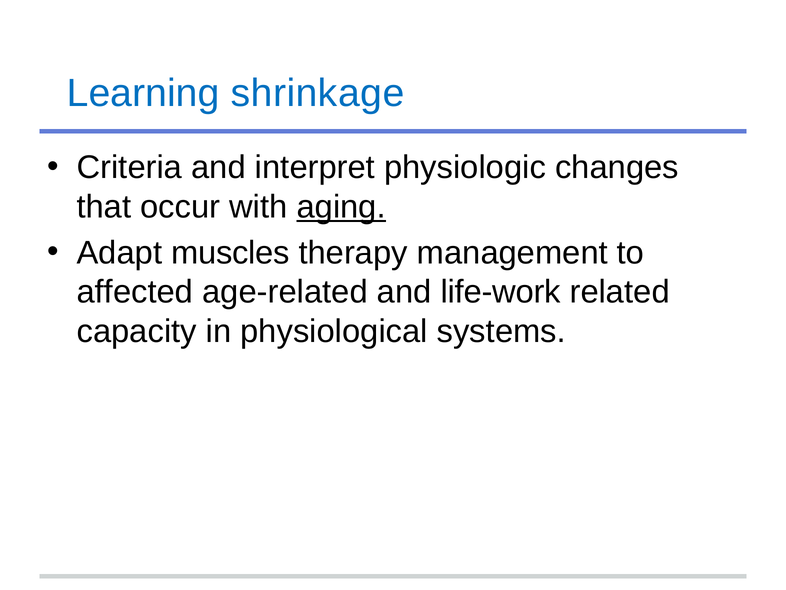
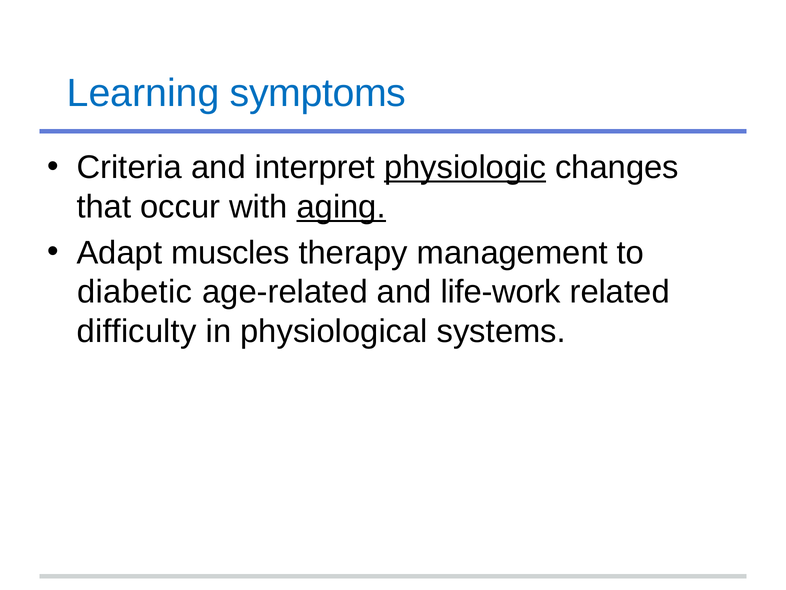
shrinkage: shrinkage -> symptoms
physiologic underline: none -> present
affected: affected -> diabetic
capacity: capacity -> difficulty
